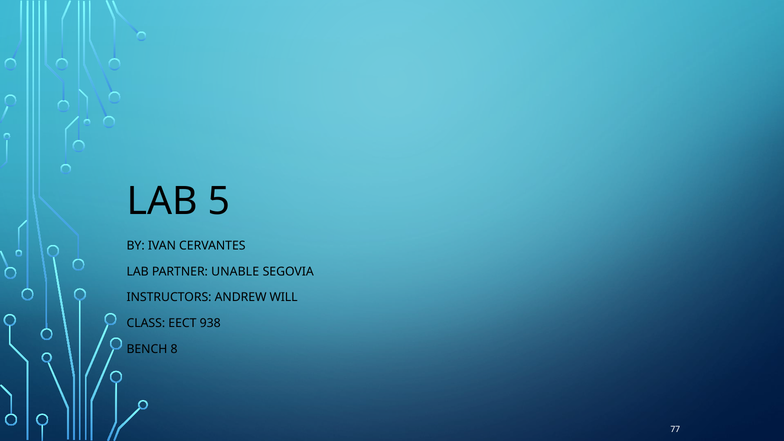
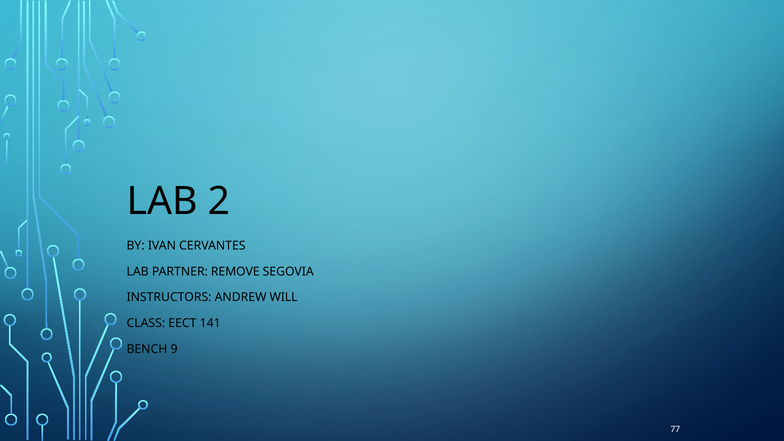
5: 5 -> 2
UNABLE: UNABLE -> REMOVE
938: 938 -> 141
8: 8 -> 9
